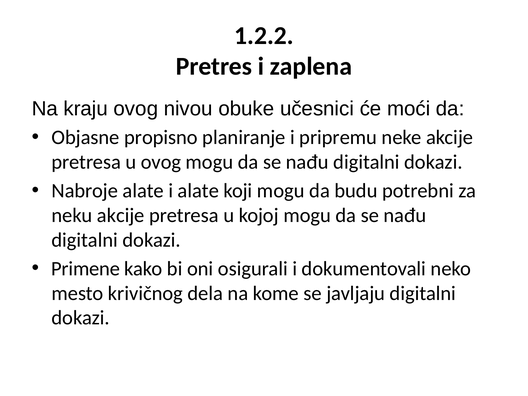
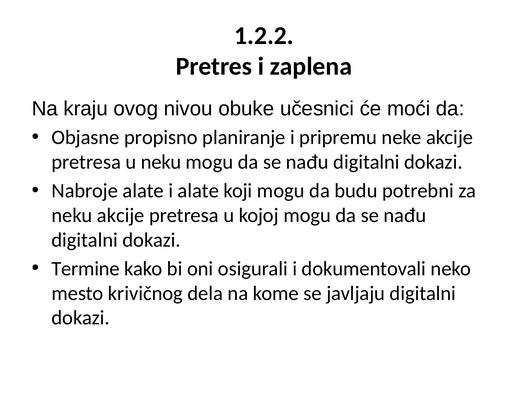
u ovog: ovog -> neku
Primene: Primene -> Termine
